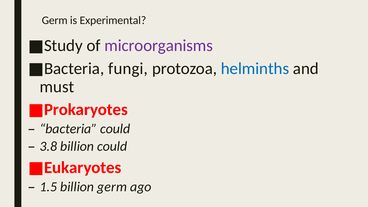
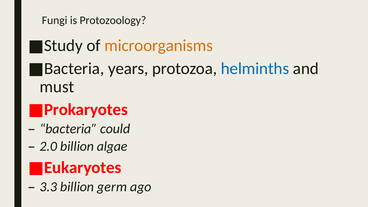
Germ at (55, 20): Germ -> Fungi
Experimental: Experimental -> Protozoology
microorganisms colour: purple -> orange
fungi: fungi -> years
3.8: 3.8 -> 2.0
billion could: could -> algae
1.5: 1.5 -> 3.3
